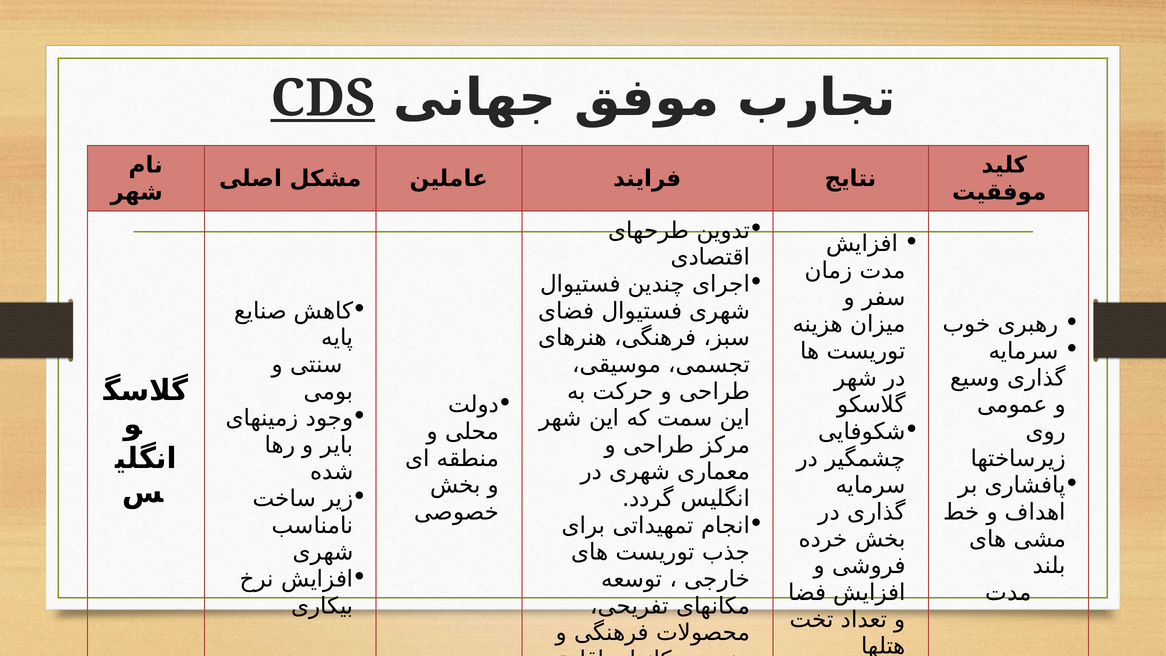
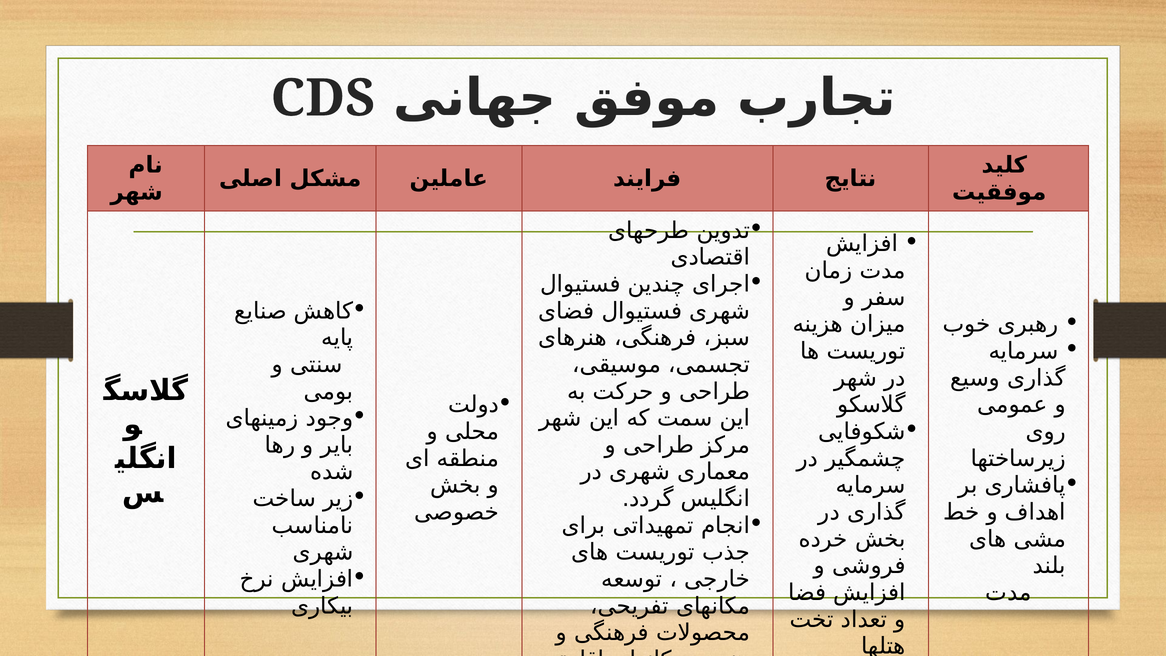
CDS underline: present -> none
